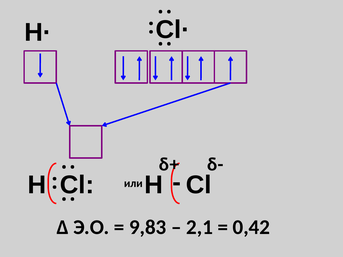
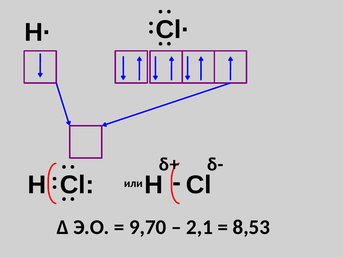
9,83: 9,83 -> 9,70
0,42: 0,42 -> 8,53
